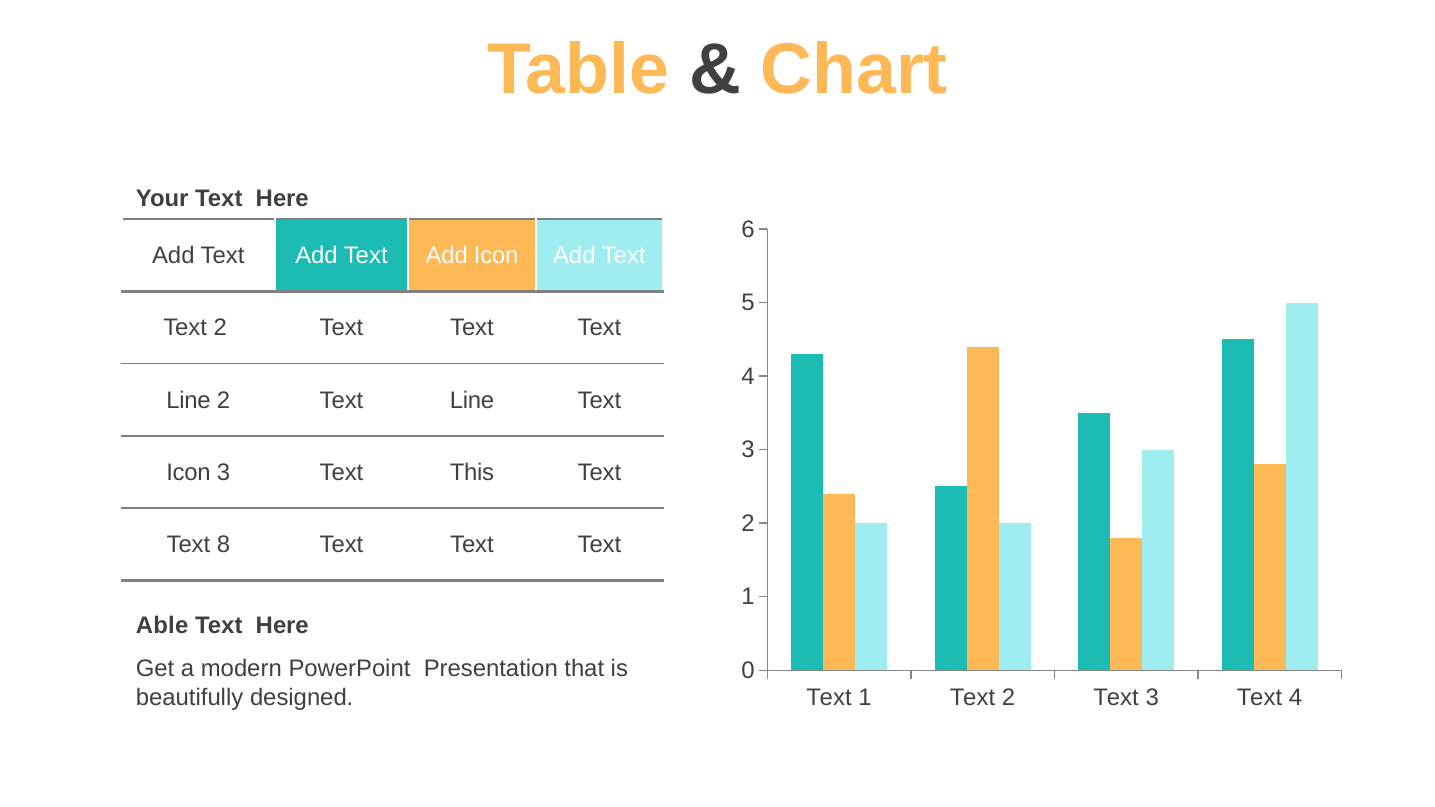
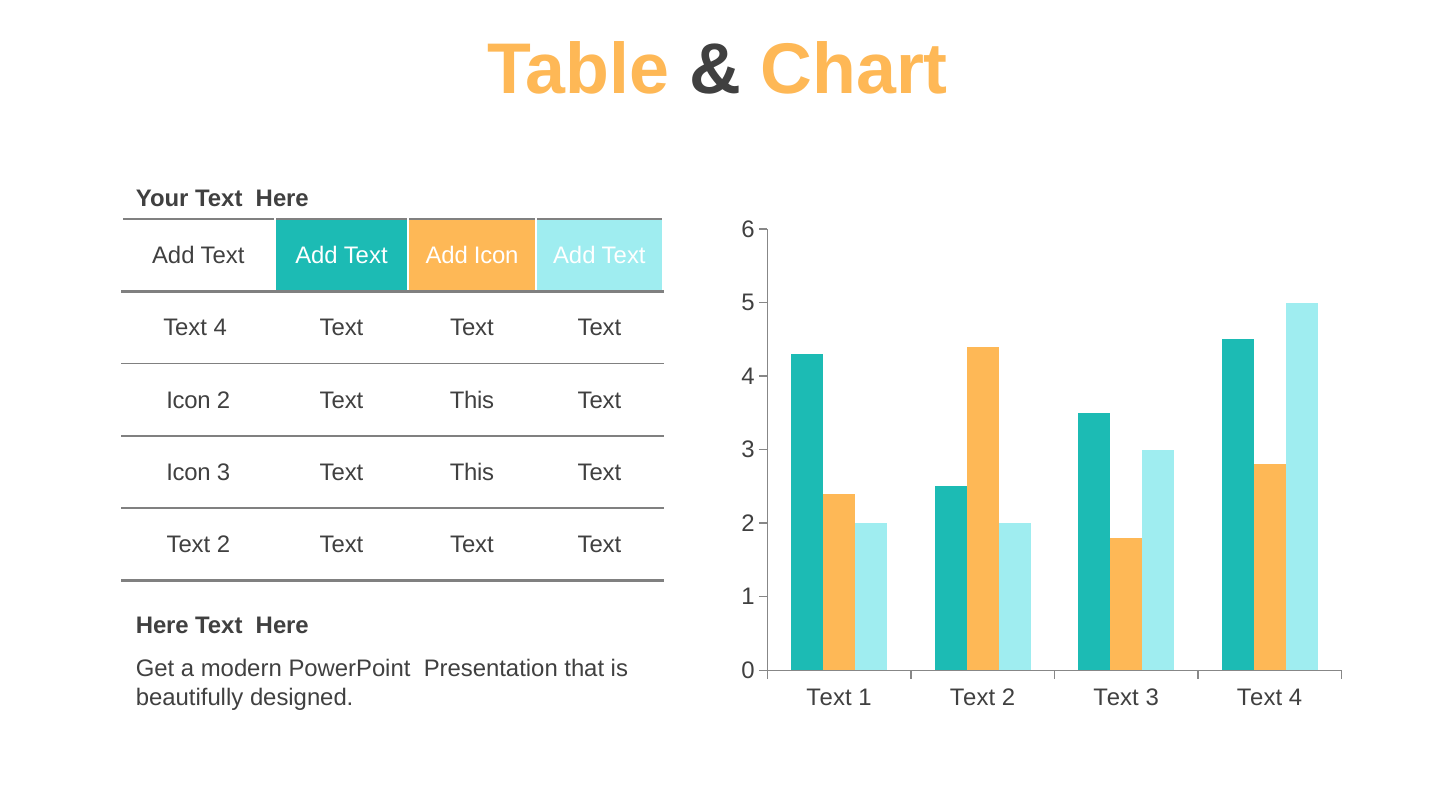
2 at (220, 328): 2 -> 4
Line at (189, 400): Line -> Icon
2 Text Line: Line -> This
8 at (224, 545): 8 -> 2
Able at (162, 626): Able -> Here
